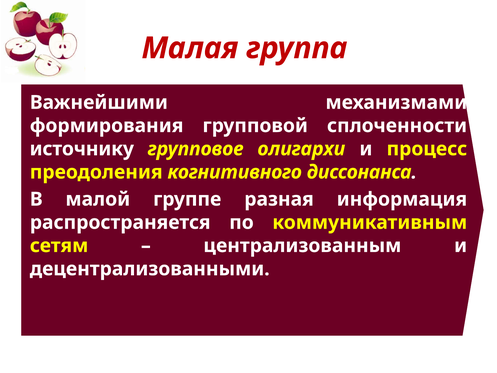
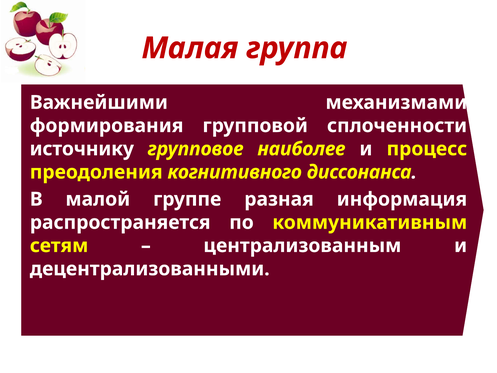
олигархи: олигархи -> наиболее
